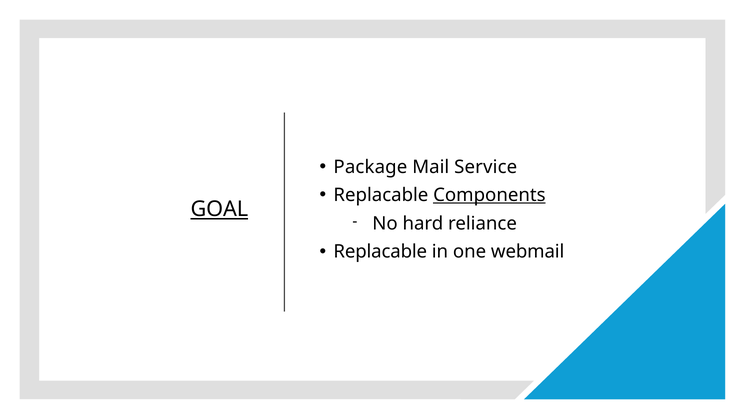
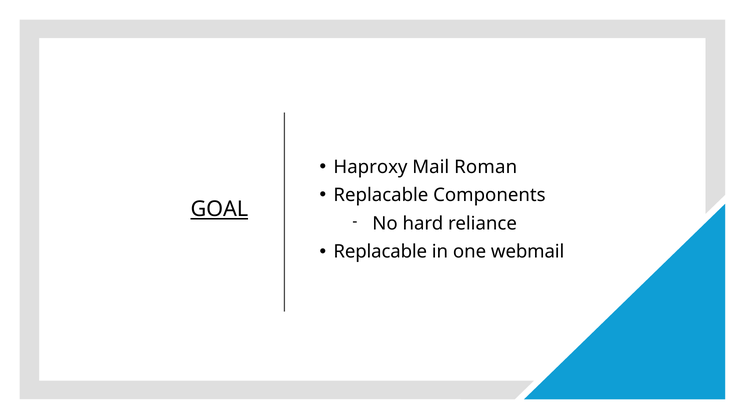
Package: Package -> Haproxy
Service: Service -> Roman
Components underline: present -> none
